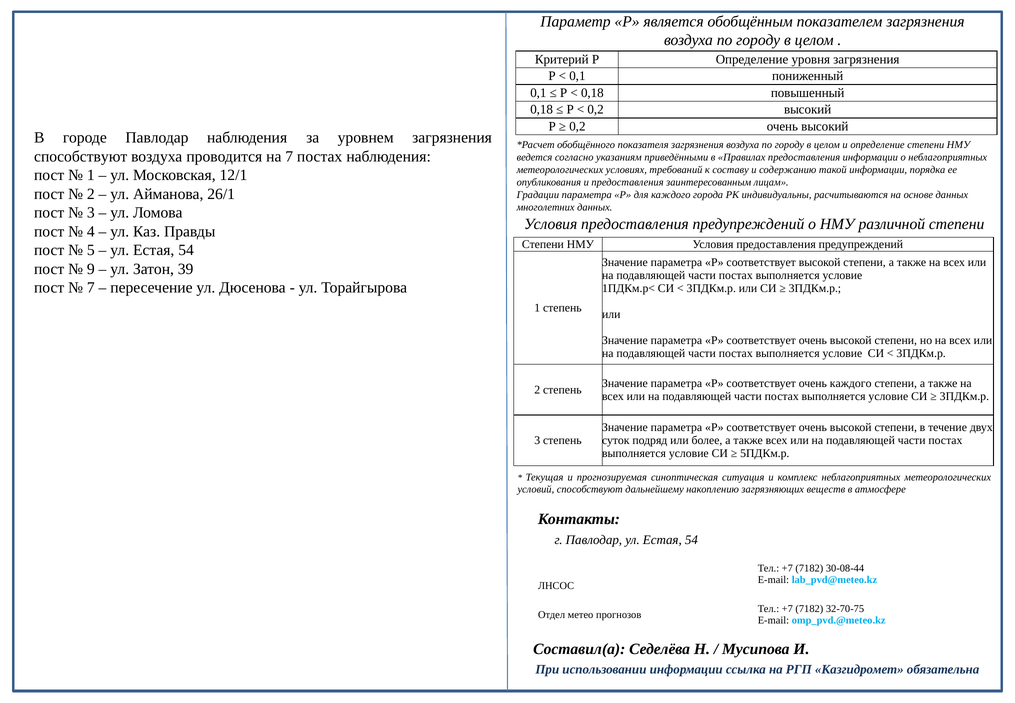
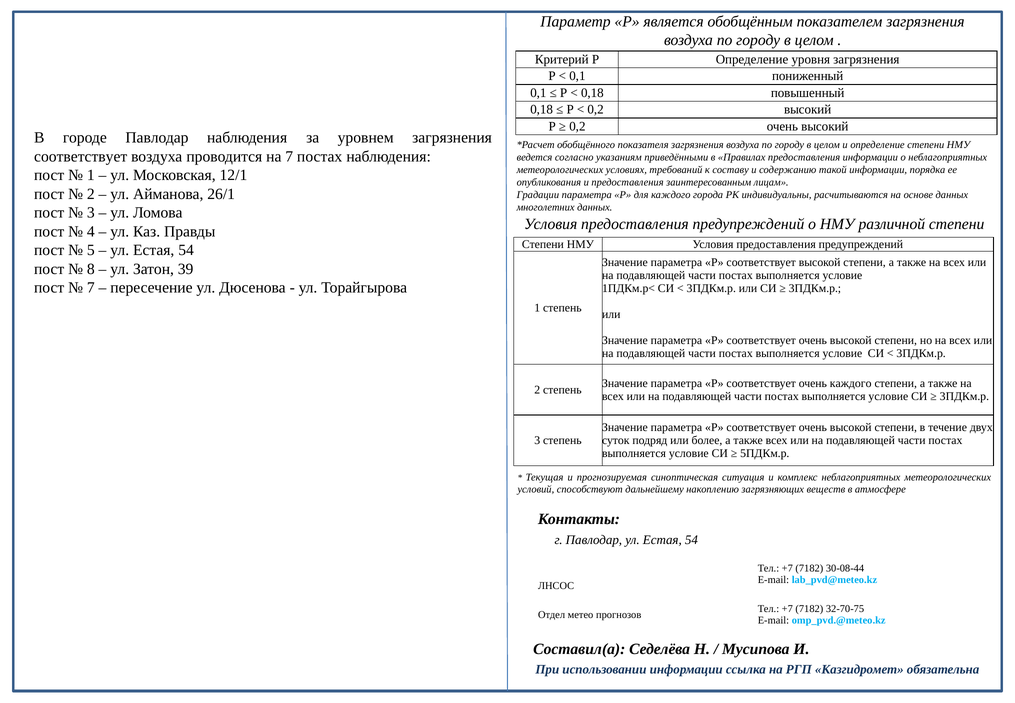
способствуют at (81, 156): способствуют -> соответствует
9: 9 -> 8
